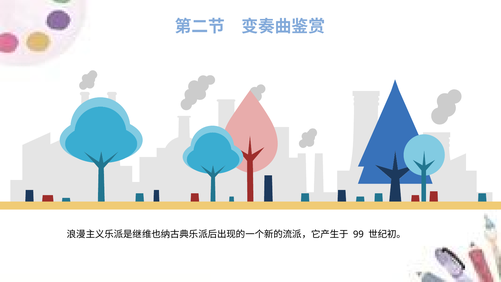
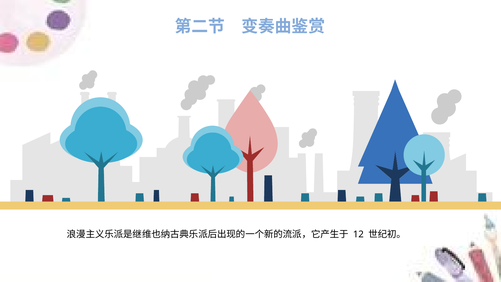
99: 99 -> 12
